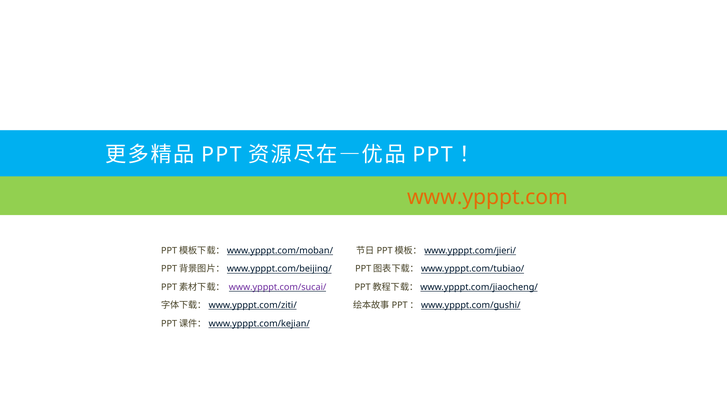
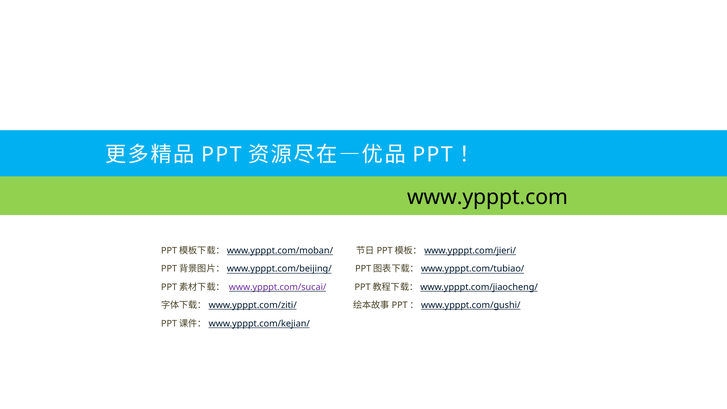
www.ypppt.com colour: orange -> black
